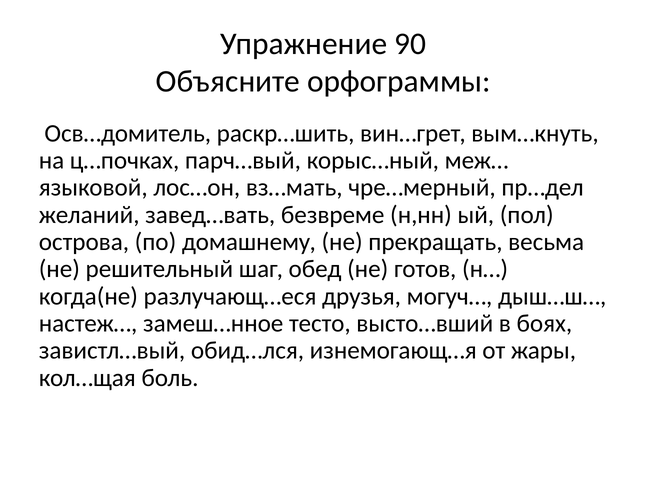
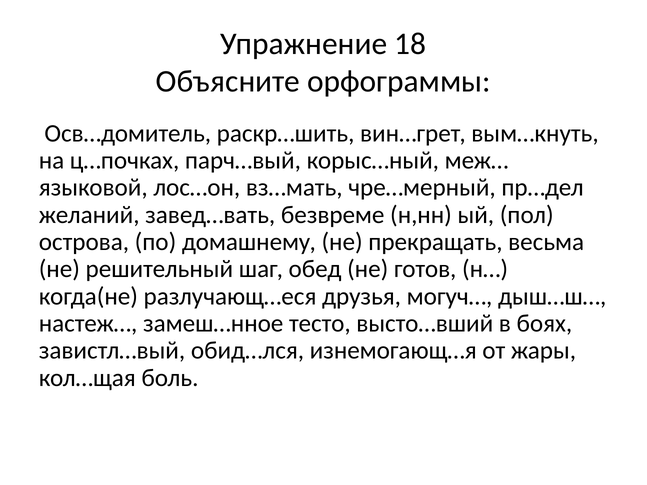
90: 90 -> 18
